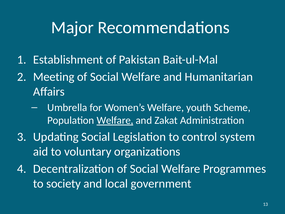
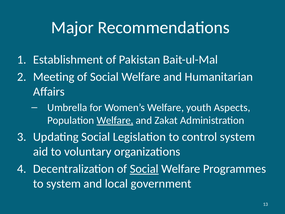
Scheme: Scheme -> Aspects
Social at (144, 169) underline: none -> present
to society: society -> system
